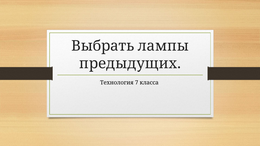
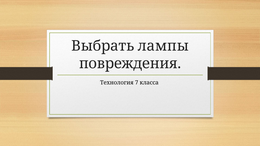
предыдущих: предыдущих -> повреждения
